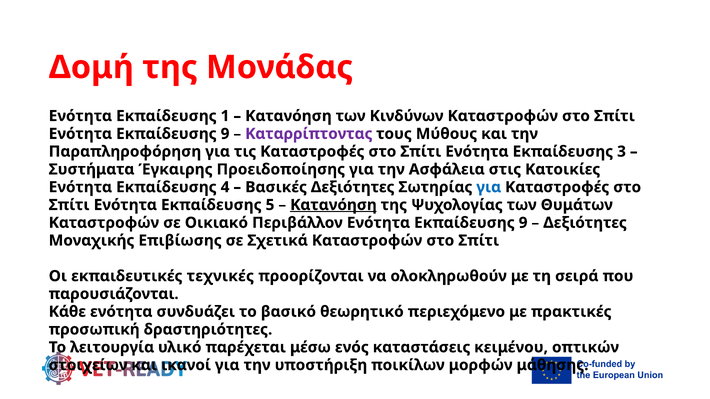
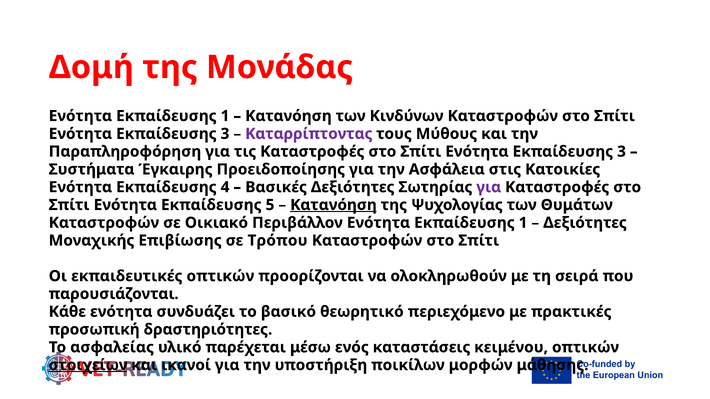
9 at (225, 134): 9 -> 3
για at (489, 187) colour: blue -> purple
Περιβάλλον Ενότητα Εκπαίδευσης 9: 9 -> 1
Σχετικά: Σχετικά -> Τρόπου
εκπαιδευτικές τεχνικές: τεχνικές -> οπτικών
λειτουργία: λειτουργία -> ασφαλείας
στοιχείων underline: none -> present
